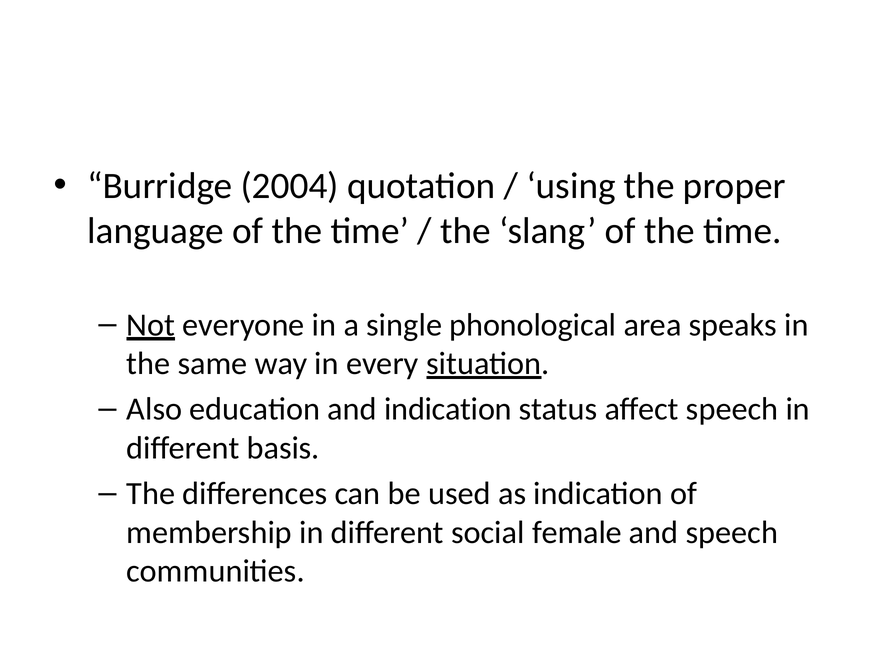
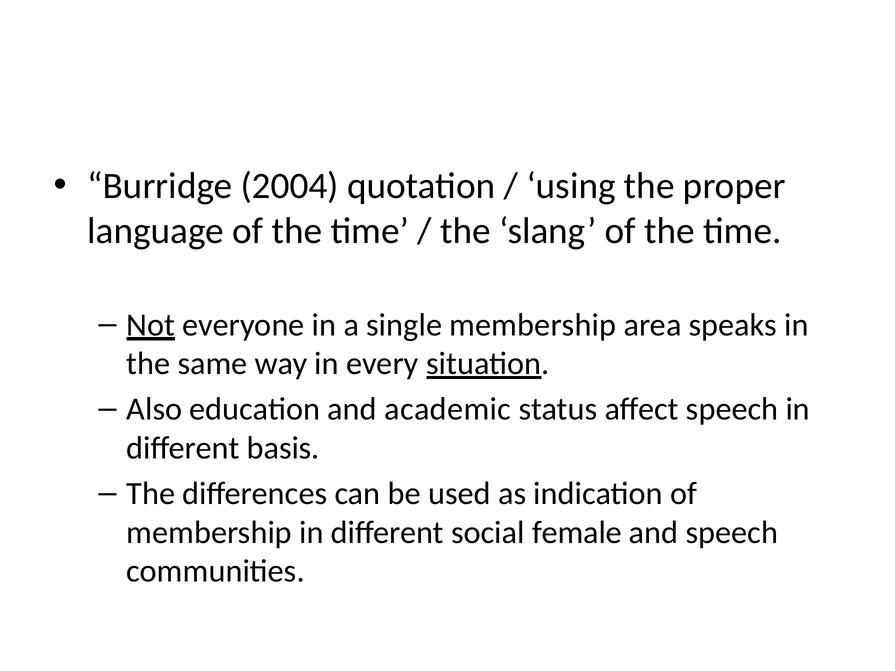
single phonological: phonological -> membership
and indication: indication -> academic
